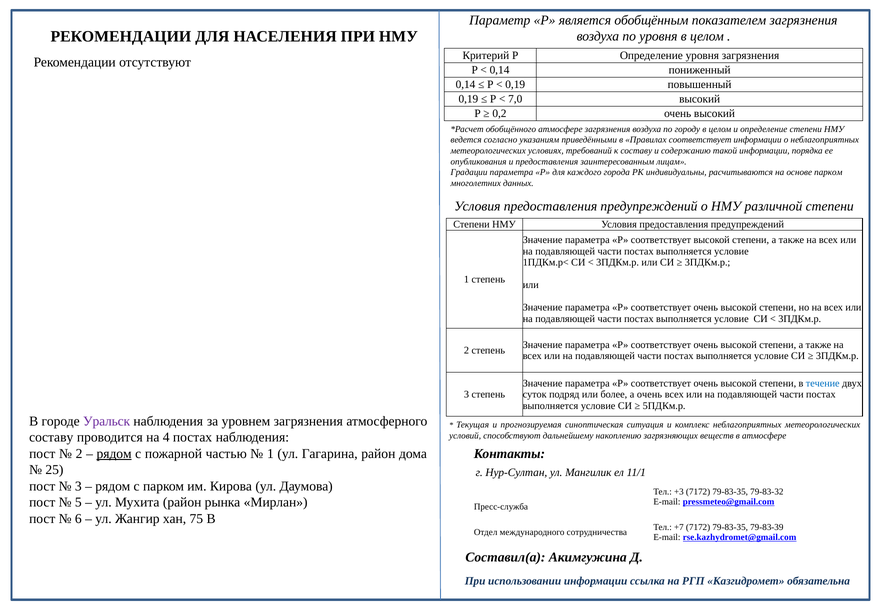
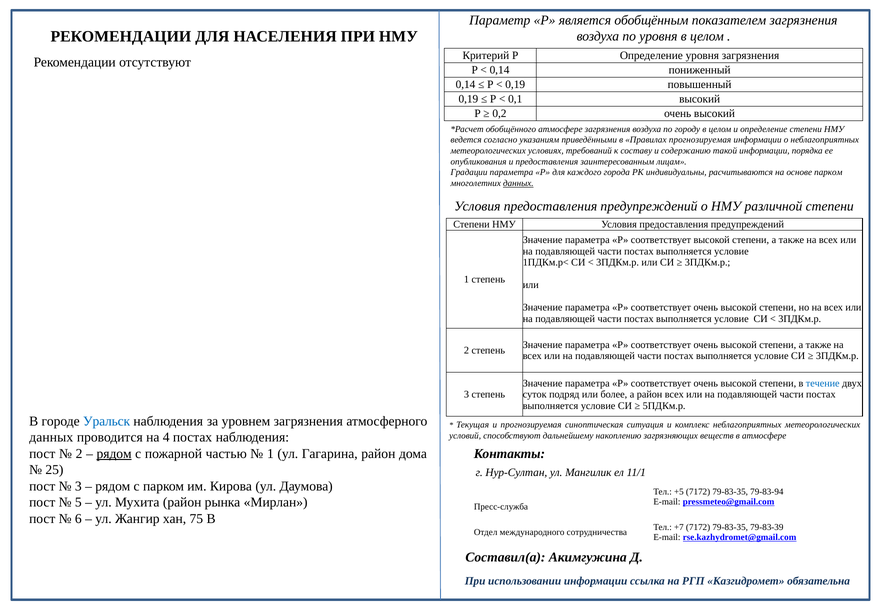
7,0: 7,0 -> 0,1
Правилах соответствует: соответствует -> прогнозируемая
данных at (518, 183) underline: none -> present
а очень: очень -> район
Уральск colour: purple -> blue
составу at (51, 437): составу -> данных
+3: +3 -> +5
79-83-32: 79-83-32 -> 79-83-94
